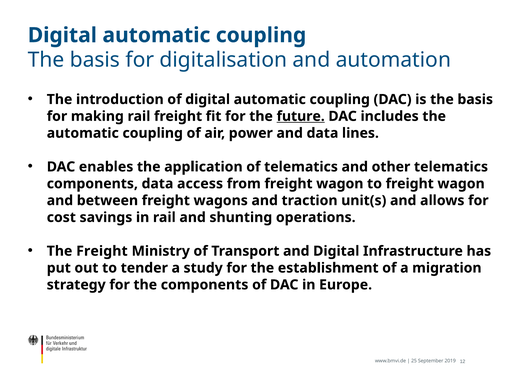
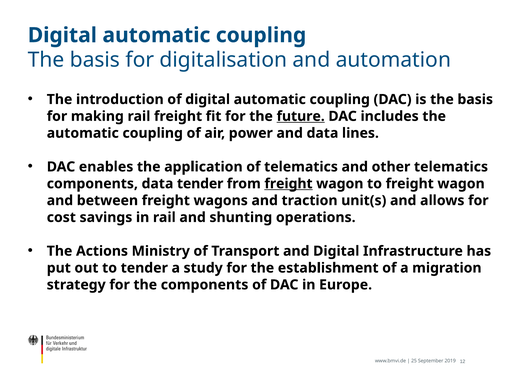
data access: access -> tender
freight at (289, 184) underline: none -> present
The Freight: Freight -> Actions
